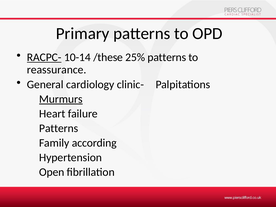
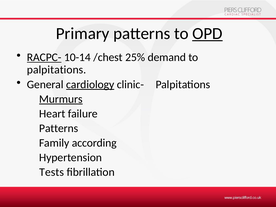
OPD underline: none -> present
/these: /these -> /chest
25% patterns: patterns -> demand
reassurance at (57, 70): reassurance -> palpitations
cardiology underline: none -> present
Open: Open -> Tests
